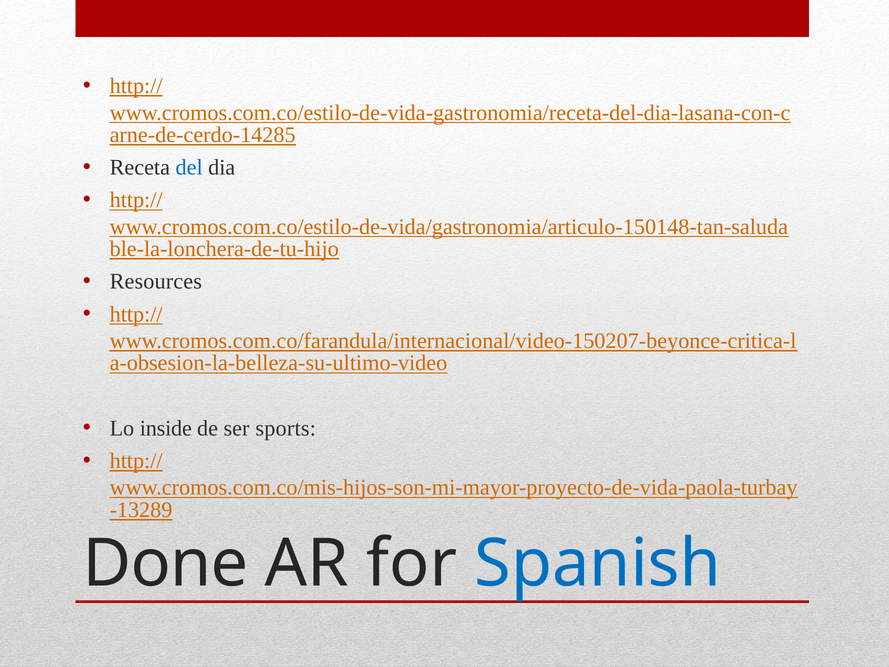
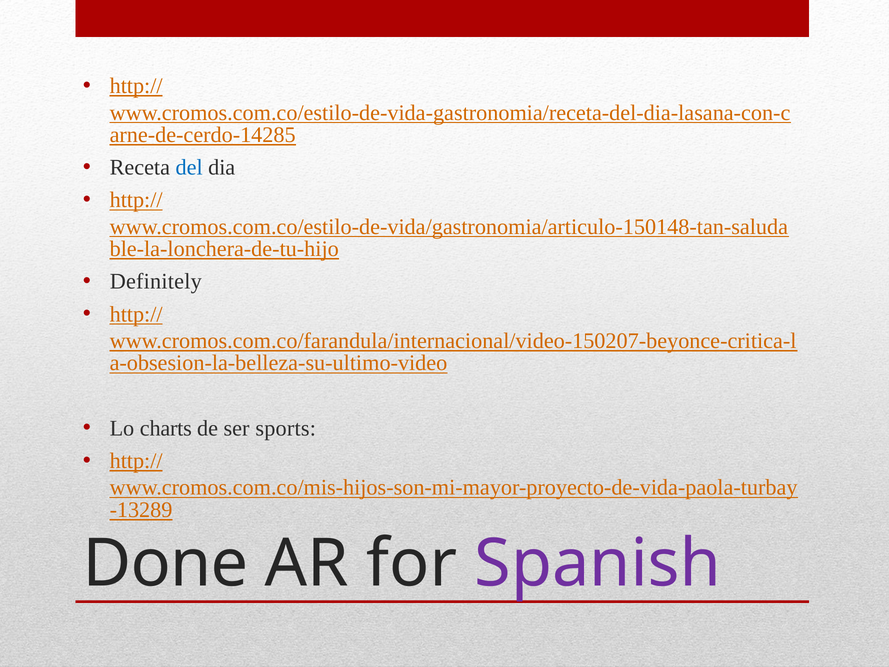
Resources: Resources -> Definitely
inside: inside -> charts
Spanish colour: blue -> purple
